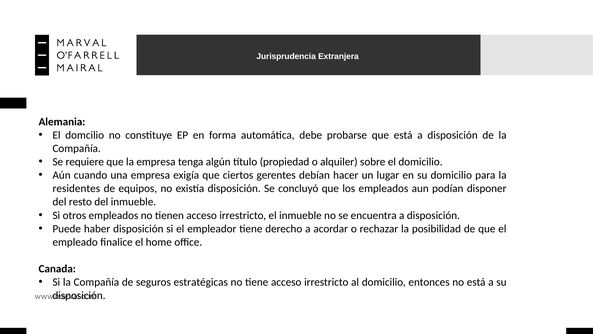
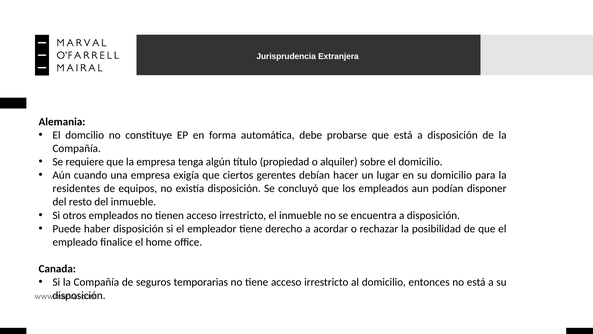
estratégicas: estratégicas -> temporarias
